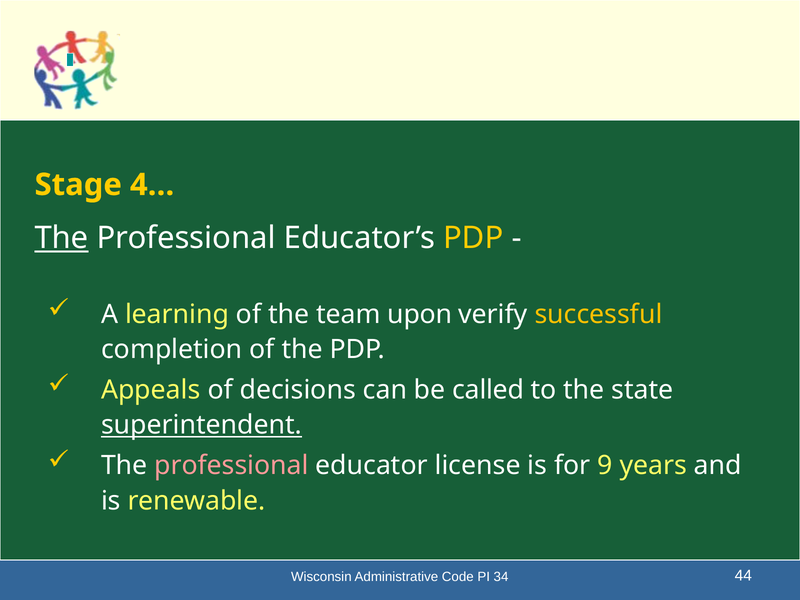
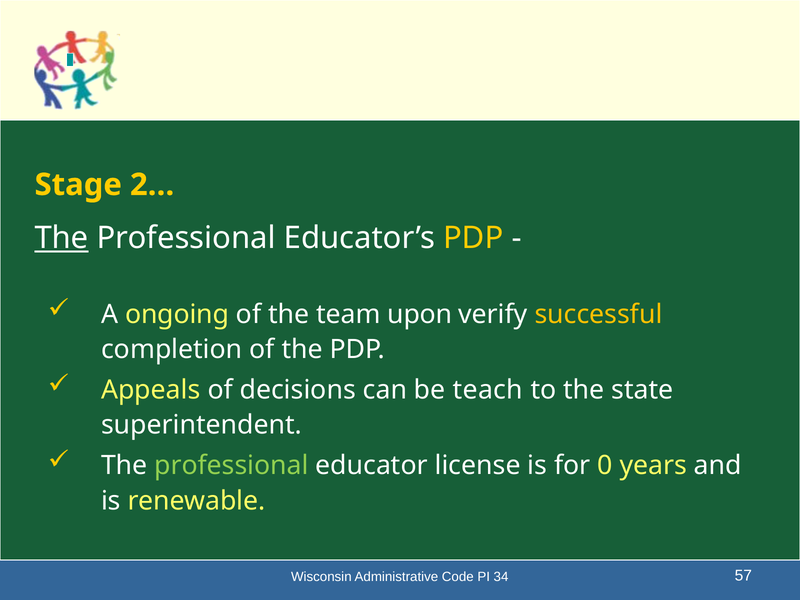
4…: 4… -> 2…
learning: learning -> ongoing
called: called -> teach
superintendent underline: present -> none
professional at (231, 466) colour: pink -> light green
9: 9 -> 0
44: 44 -> 57
